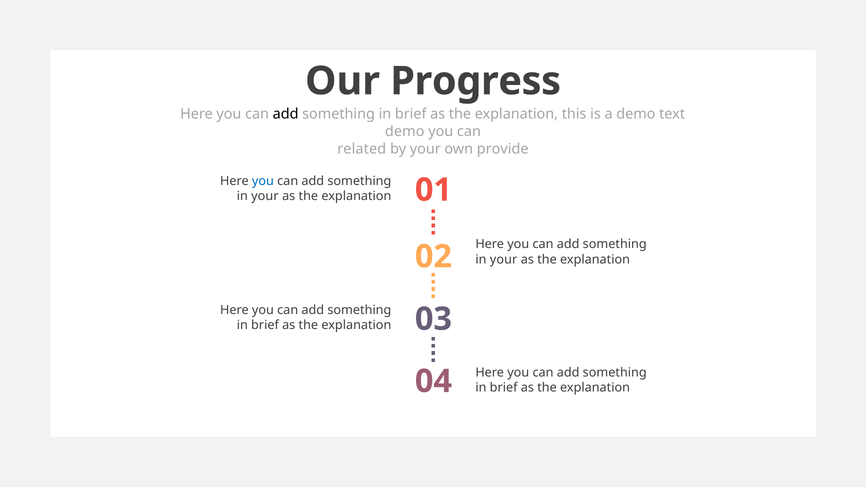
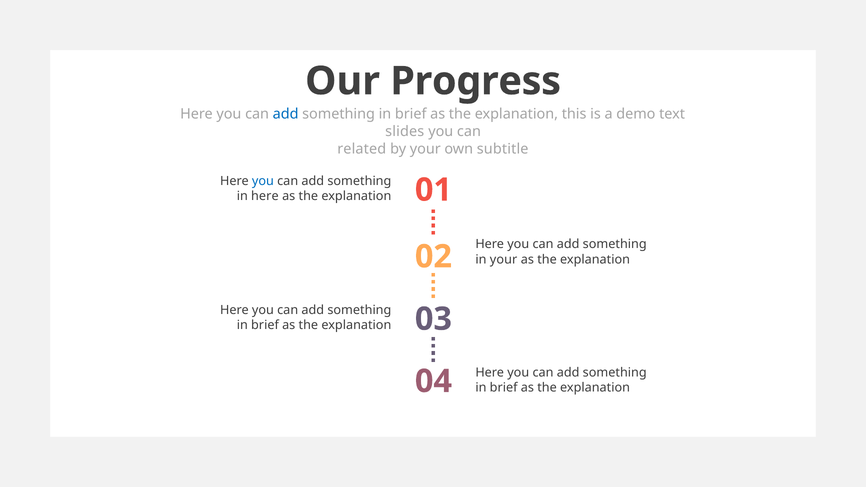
add at (286, 114) colour: black -> blue
demo at (405, 132): demo -> slides
provide: provide -> subtitle
your at (265, 196): your -> here
